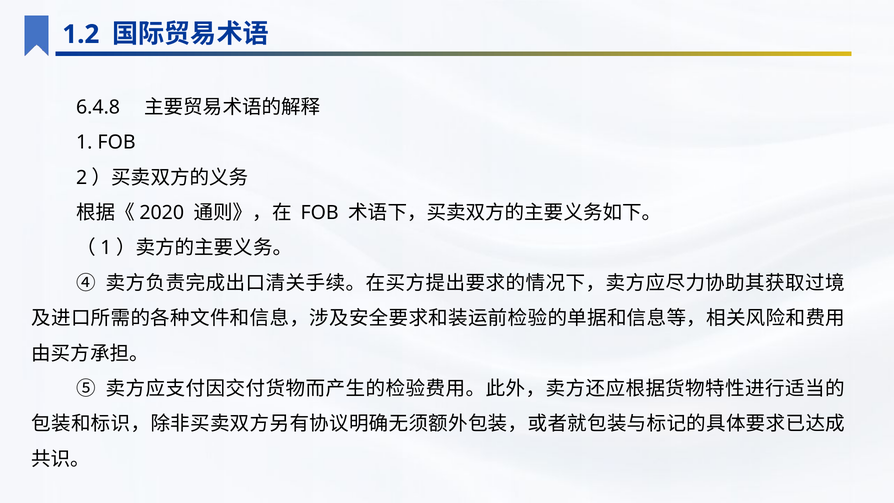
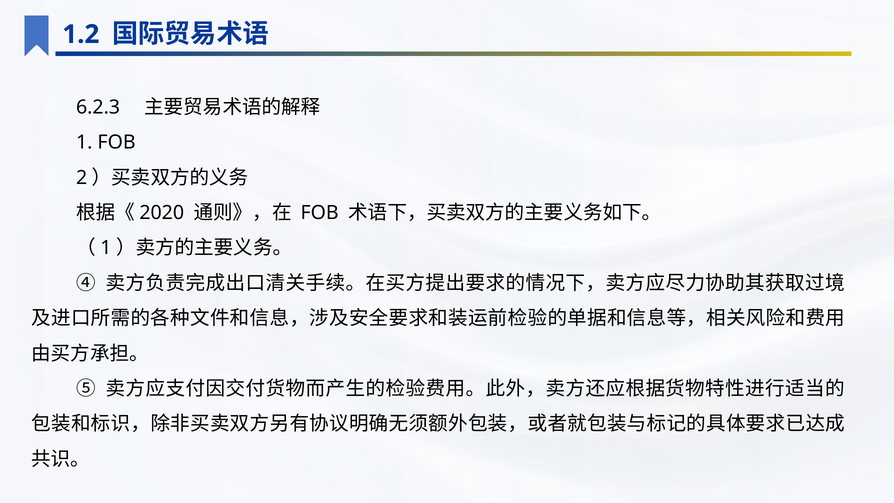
6.4.8: 6.4.8 -> 6.2.3
